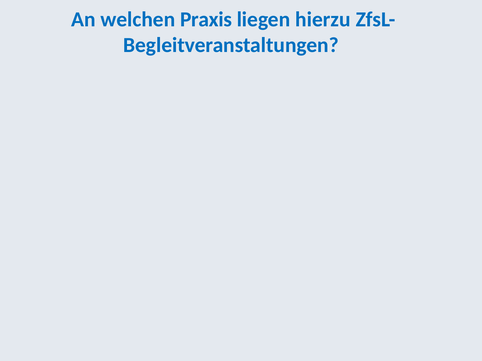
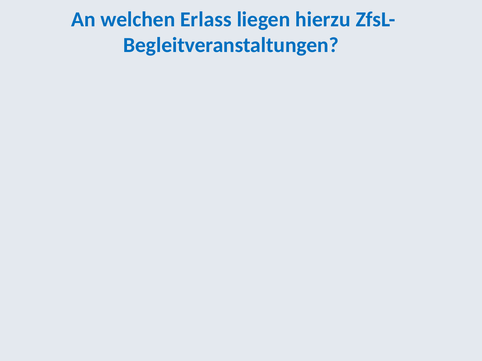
Praxis: Praxis -> Erlass
